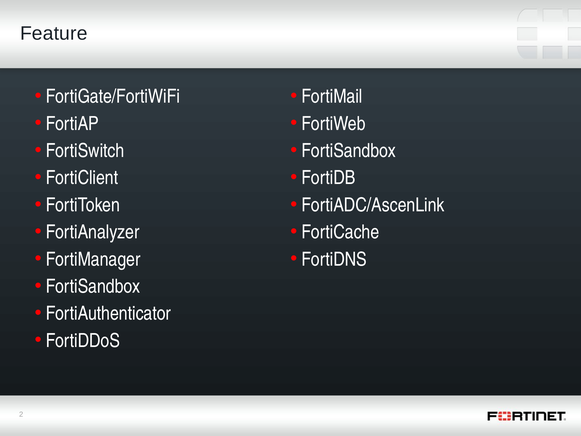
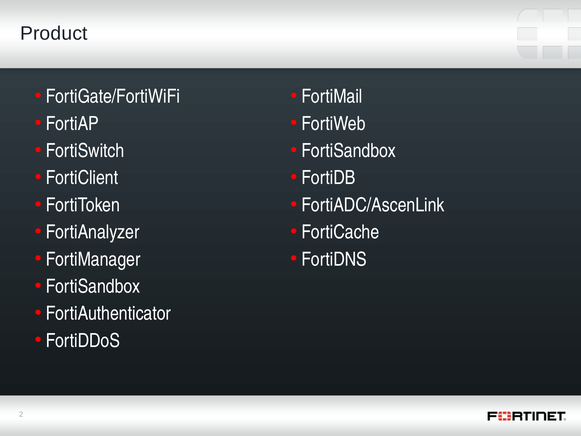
Feature: Feature -> Product
